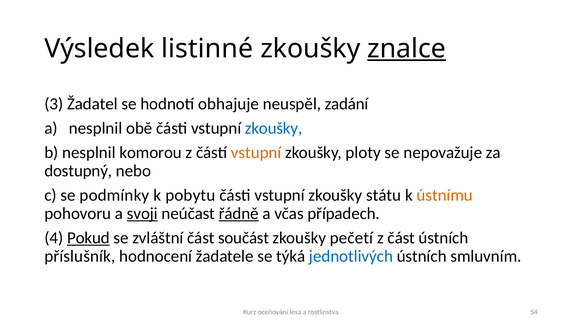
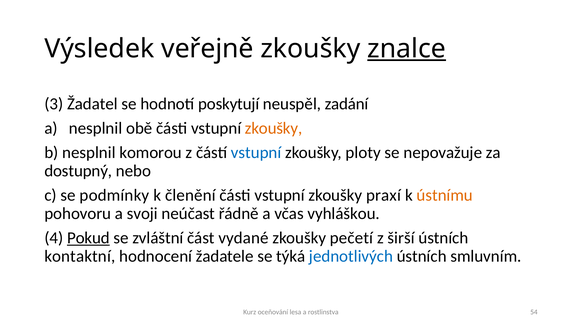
listinné: listinné -> veřejně
obhajuje: obhajuje -> poskytují
zkoušky at (274, 128) colour: blue -> orange
vstupní at (256, 153) colour: orange -> blue
pobytu: pobytu -> členění
státu: státu -> praxí
svoji underline: present -> none
řádně underline: present -> none
případech: případech -> vyhláškou
součást: součást -> vydané
z část: část -> širší
příslušník: příslušník -> kontaktní
